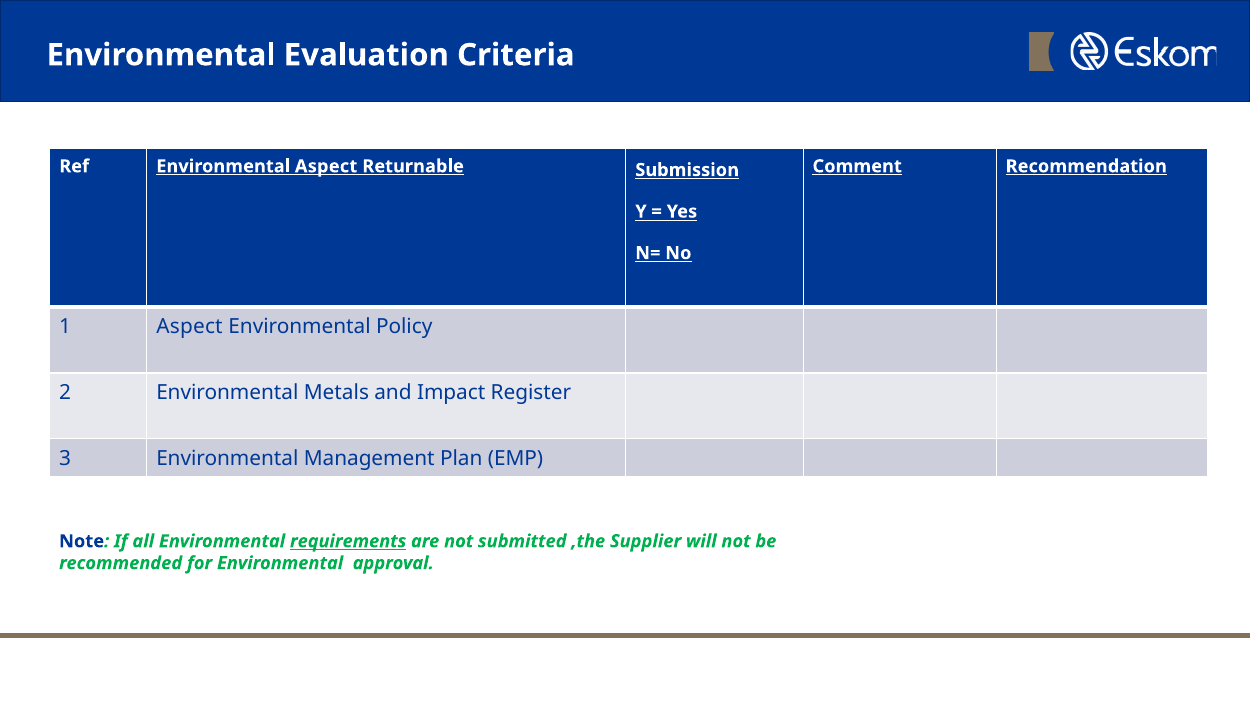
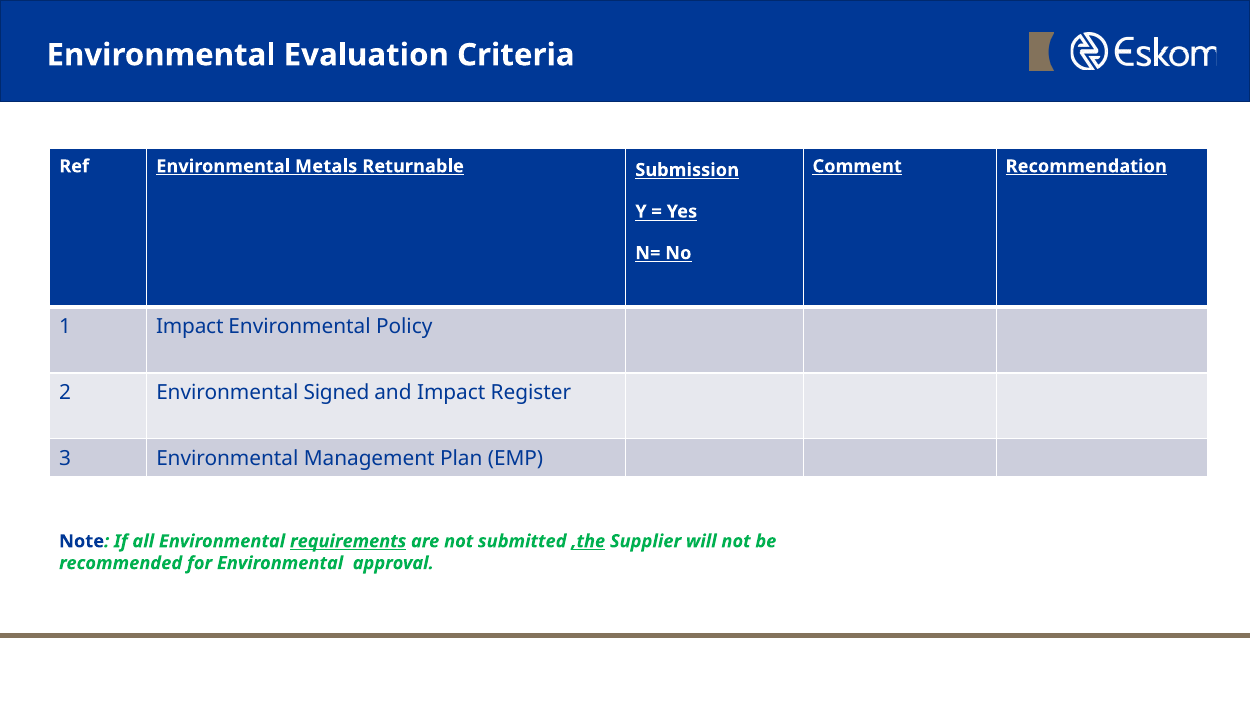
Environmental Aspect: Aspect -> Metals
1 Aspect: Aspect -> Impact
Metals: Metals -> Signed
,the underline: none -> present
